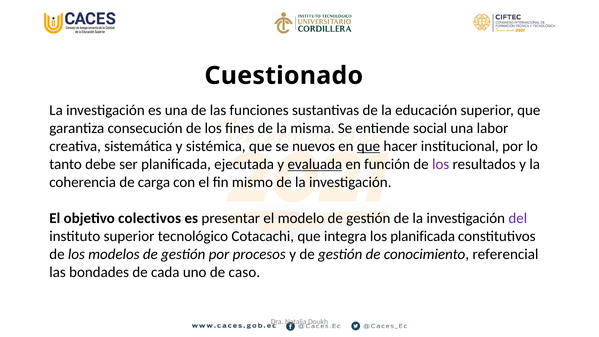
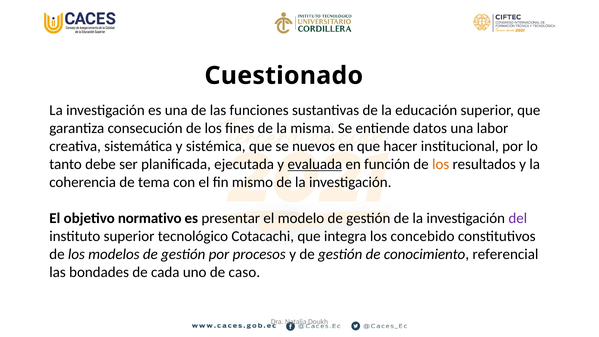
social: social -> datos
que at (368, 146) underline: present -> none
los at (441, 164) colour: purple -> orange
carga: carga -> tema
colectivos: colectivos -> normativo
los planificada: planificada -> concebido
